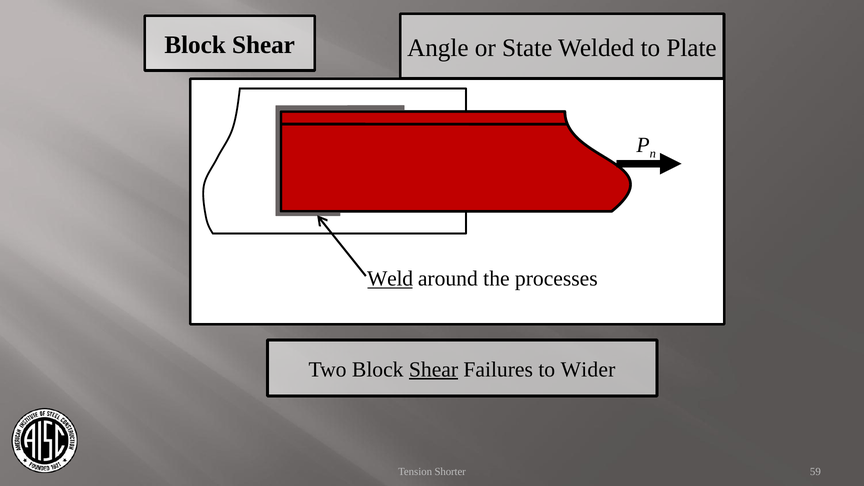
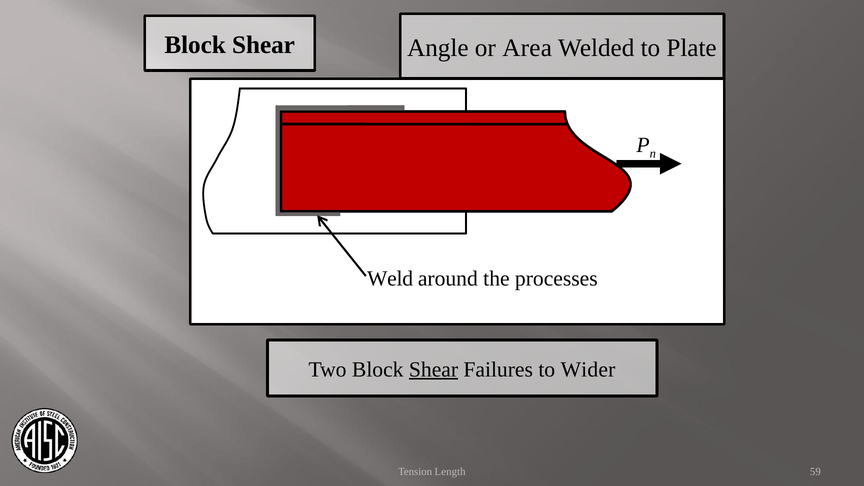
State: State -> Area
Weld underline: present -> none
Shorter: Shorter -> Length
